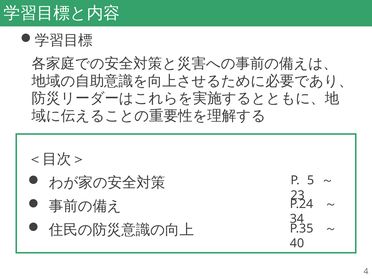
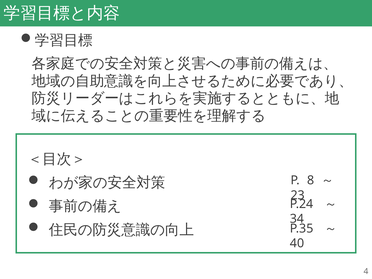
5: 5 -> 8
